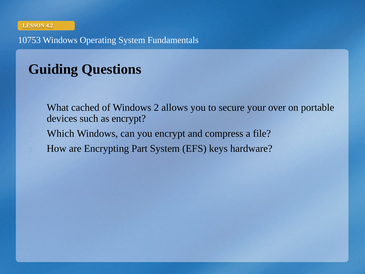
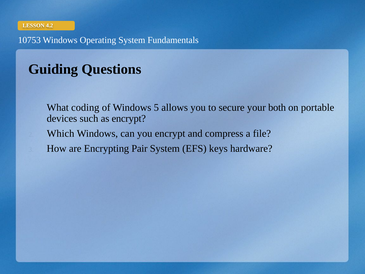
cached: cached -> coding
Windows 2: 2 -> 5
over: over -> both
Part: Part -> Pair
